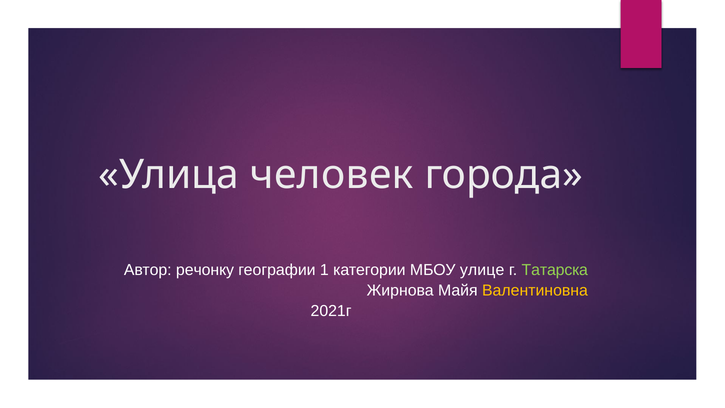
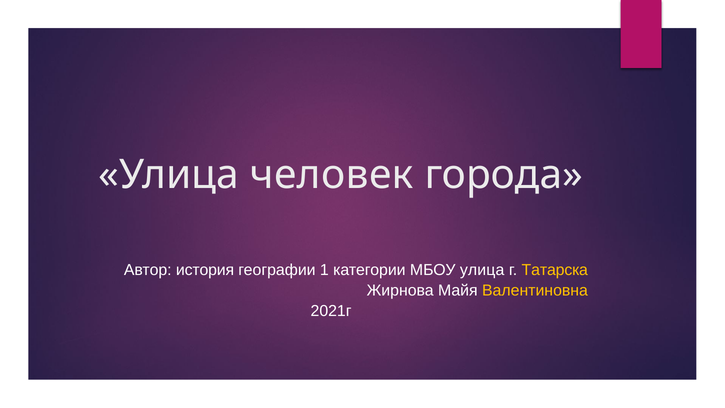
речонку: речонку -> история
МБОУ улице: улице -> улица
Татарска colour: light green -> yellow
